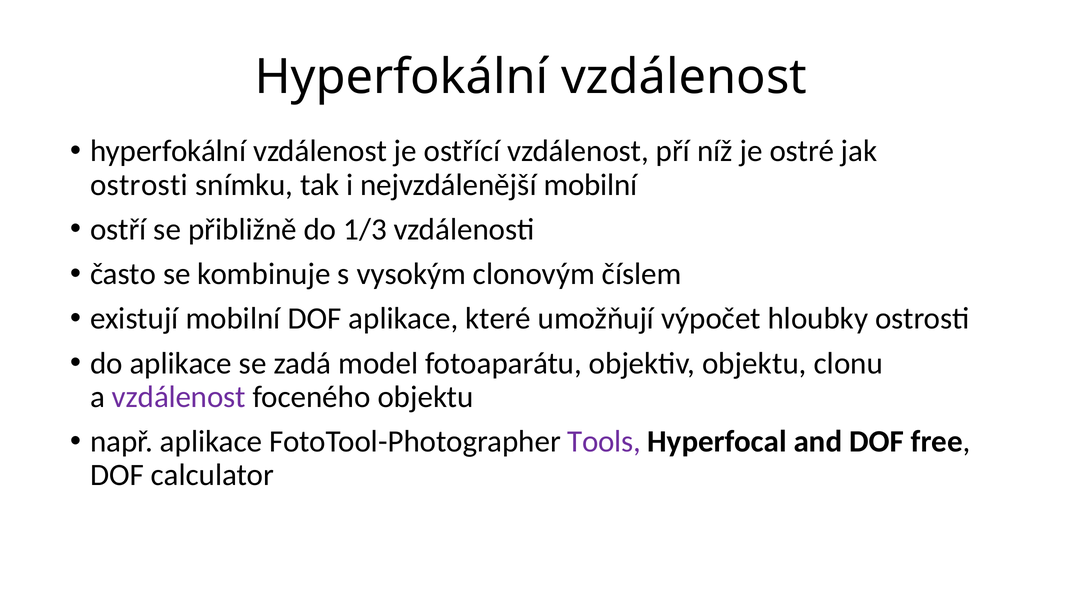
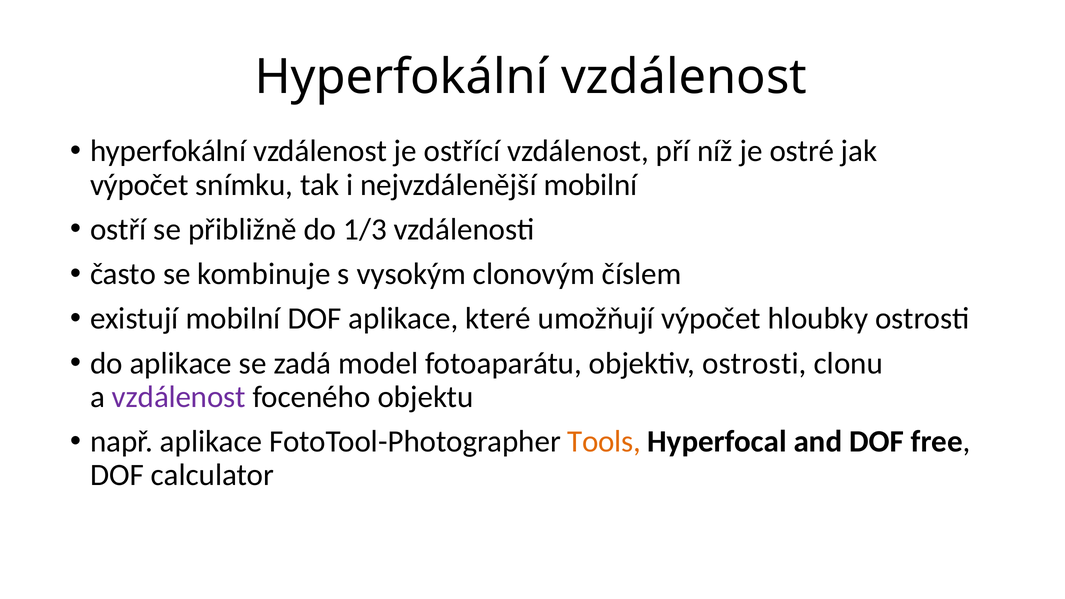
ostrosti at (139, 185): ostrosti -> výpočet
objektiv objektu: objektu -> ostrosti
Tools colour: purple -> orange
